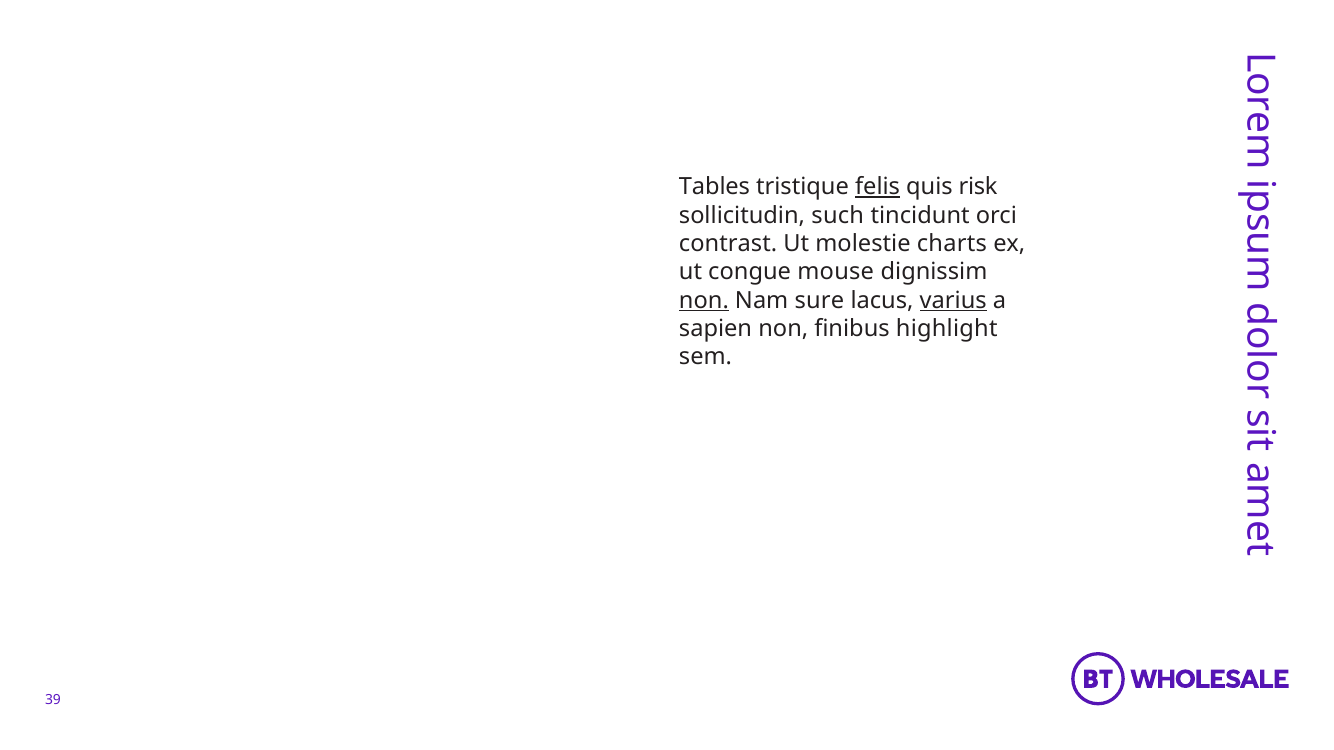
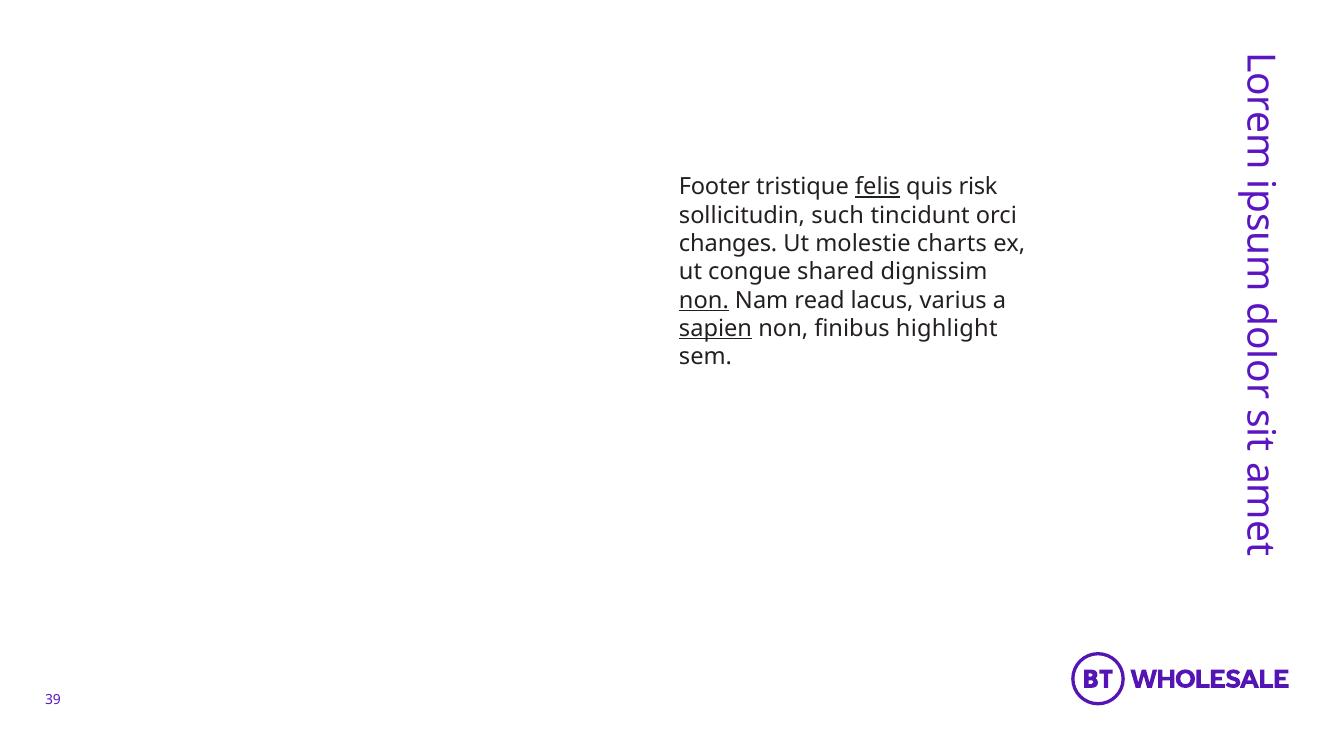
Tables: Tables -> Footer
contrast: contrast -> changes
mouse: mouse -> shared
sure: sure -> read
varius underline: present -> none
sapien underline: none -> present
